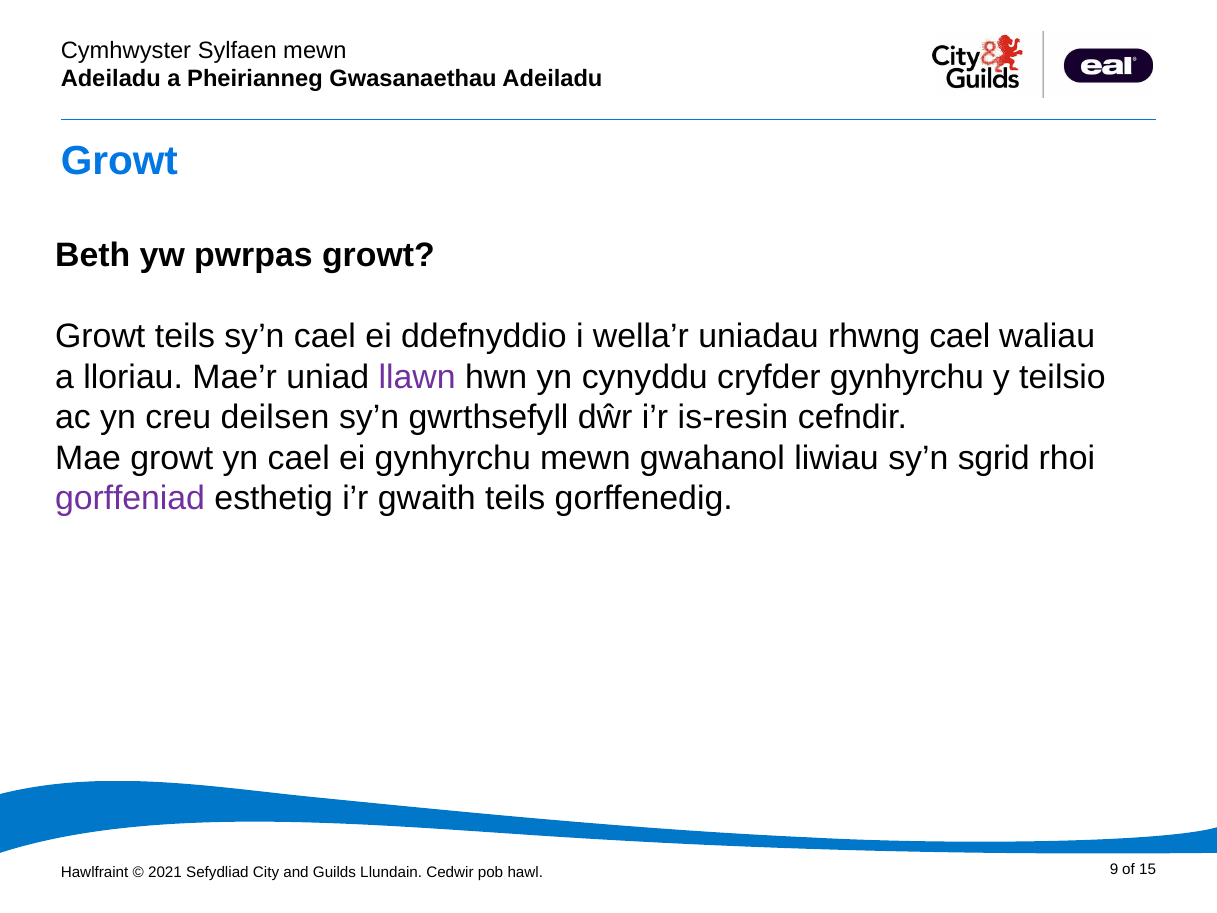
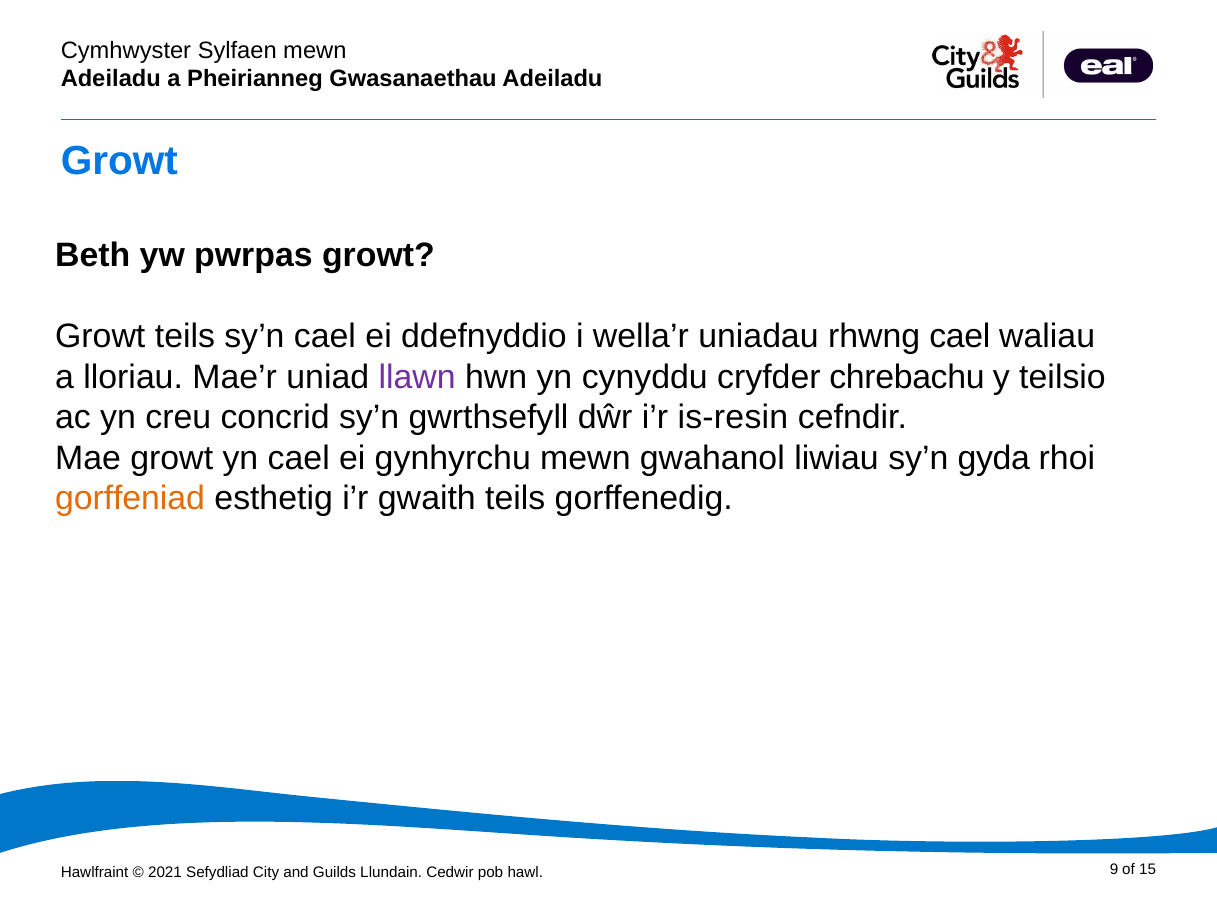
cryfder gynhyrchu: gynhyrchu -> chrebachu
deilsen: deilsen -> concrid
sgrid: sgrid -> gyda
gorffeniad colour: purple -> orange
